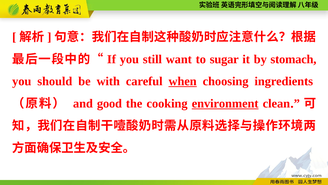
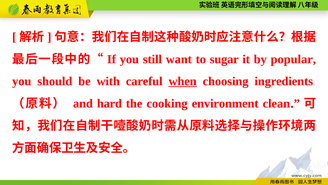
stomach: stomach -> popular
good: good -> hard
environment underline: present -> none
